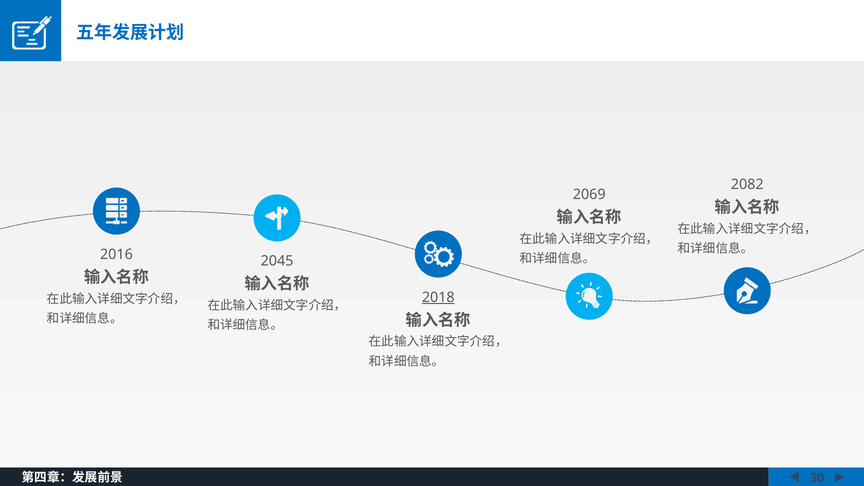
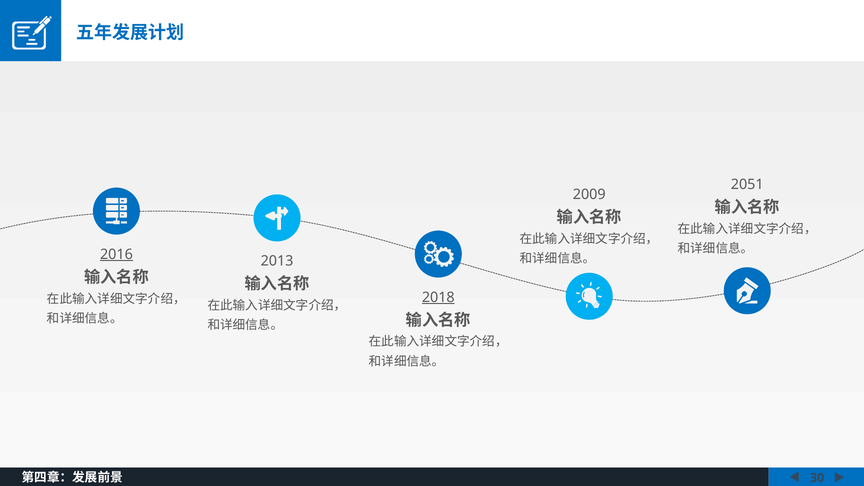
2082: 2082 -> 2051
2069: 2069 -> 2009
2016 underline: none -> present
2045: 2045 -> 2013
